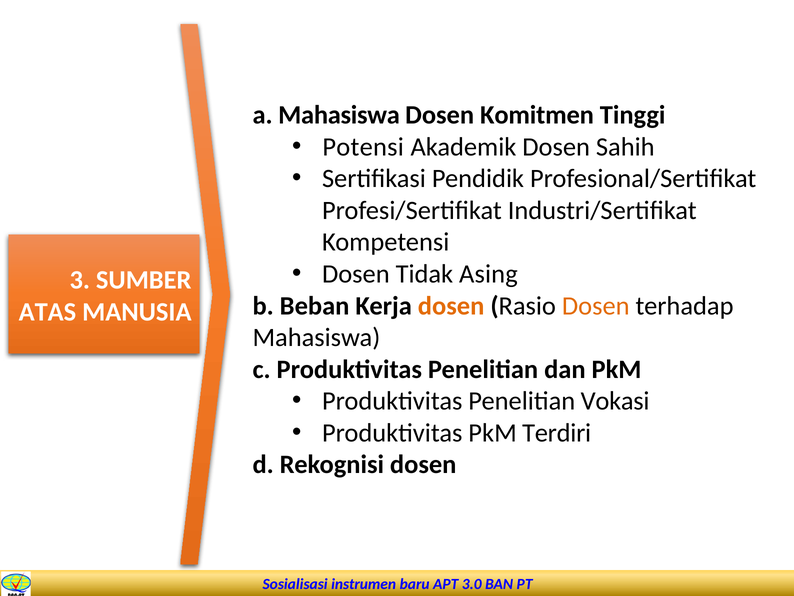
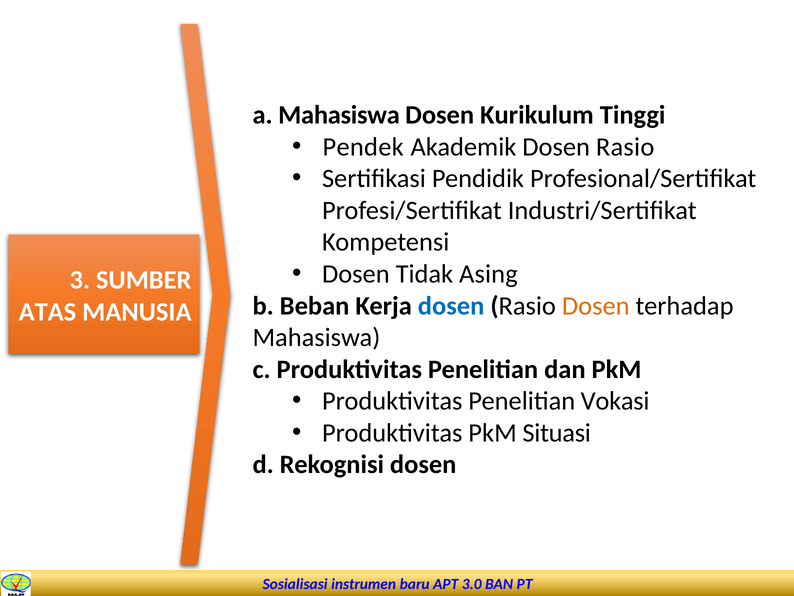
Komitmen: Komitmen -> Kurikulum
Potensi: Potensi -> Pendek
Akademik Dosen Sahih: Sahih -> Rasio
dosen at (451, 306) colour: orange -> blue
Terdiri: Terdiri -> Situasi
